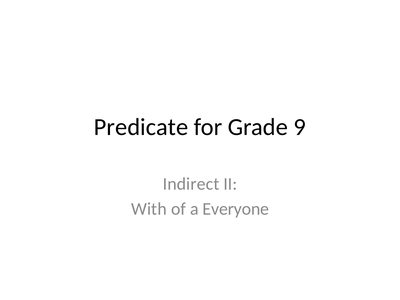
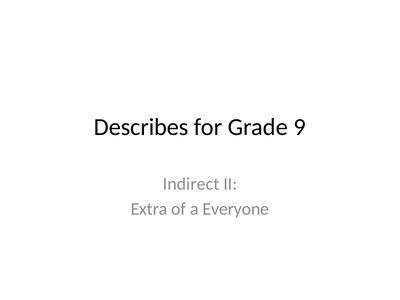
Predicate: Predicate -> Describes
With: With -> Extra
